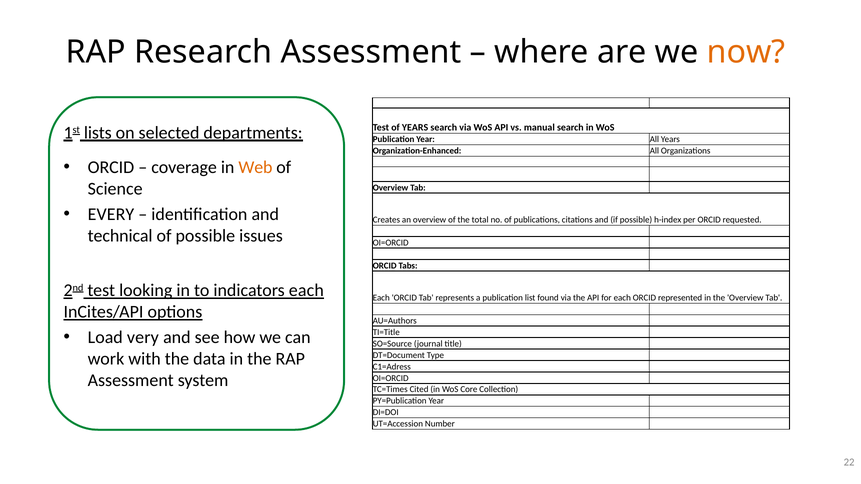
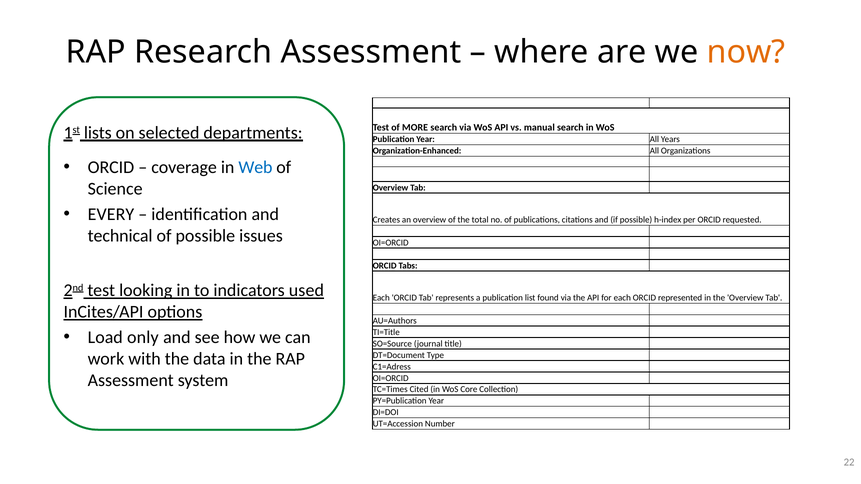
of YEARS: YEARS -> MORE
Web colour: orange -> blue
indicators each: each -> used
very: very -> only
